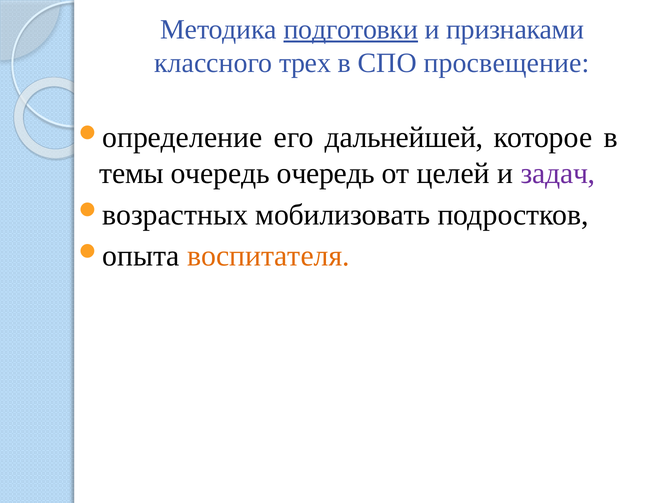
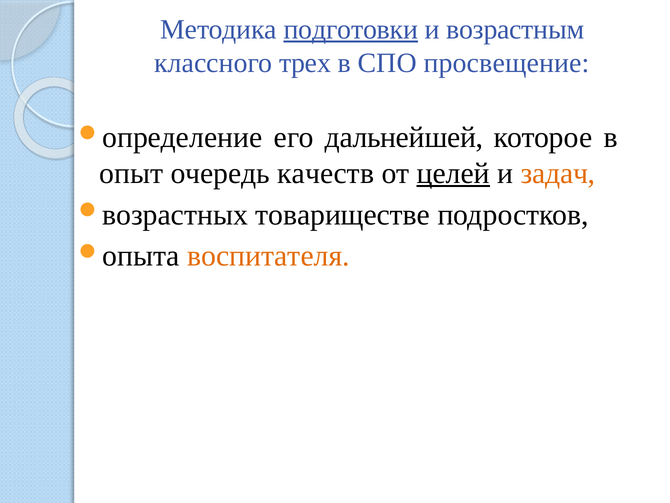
признаками: признаками -> возрастным
темы: темы -> опыт
очередь очередь: очередь -> качеств
целей underline: none -> present
задач colour: purple -> orange
мобилизовать: мобилизовать -> товариществе
